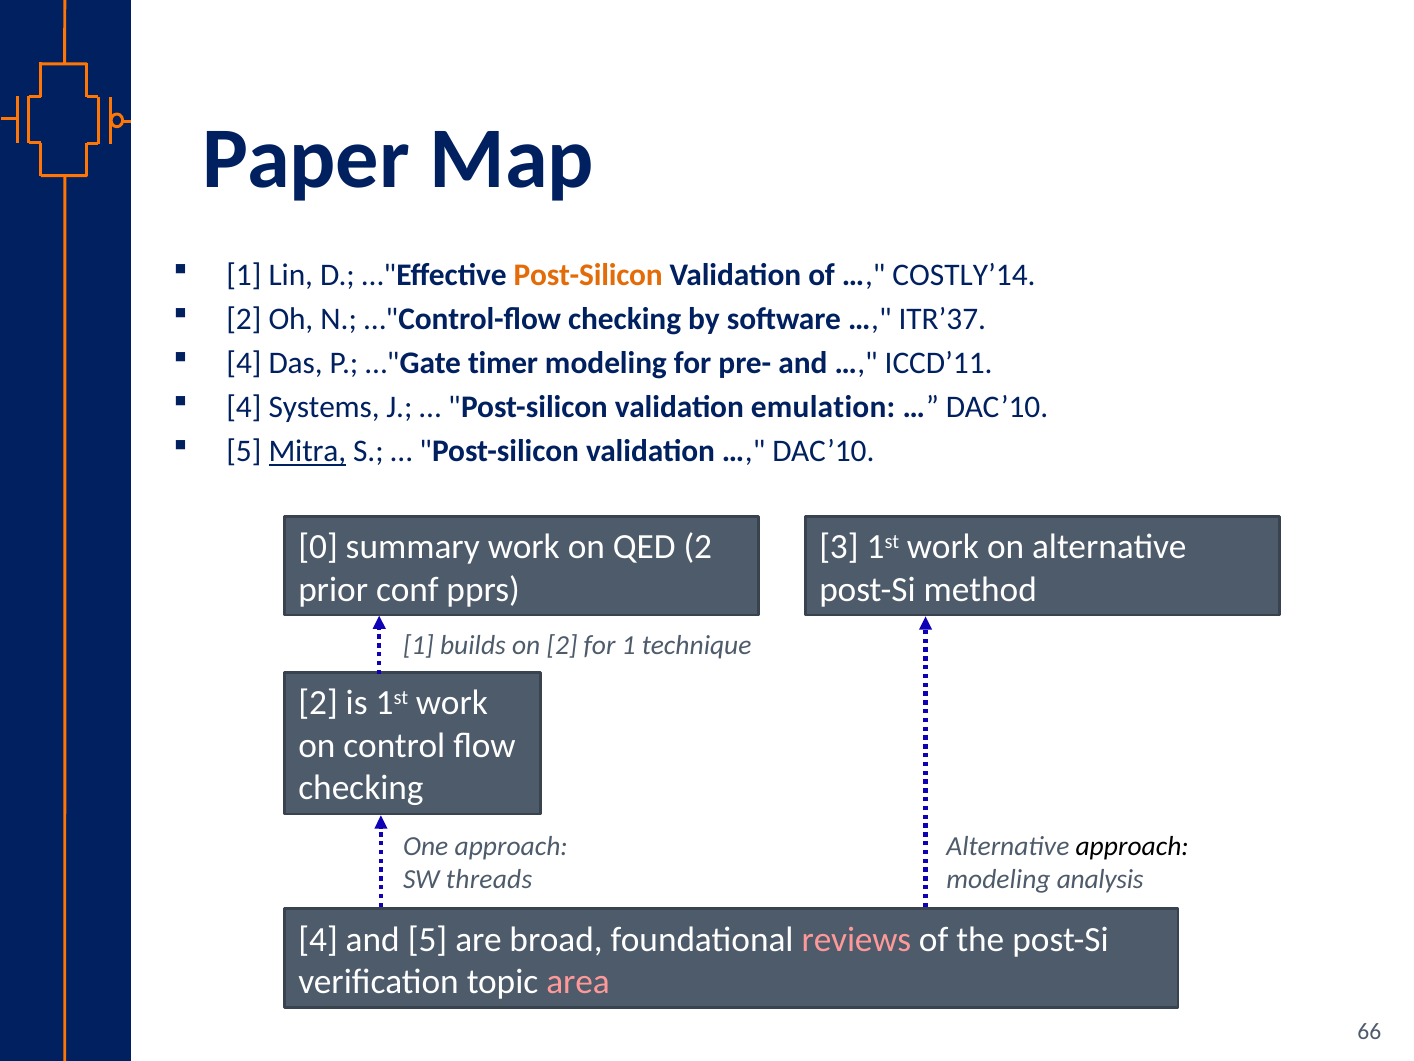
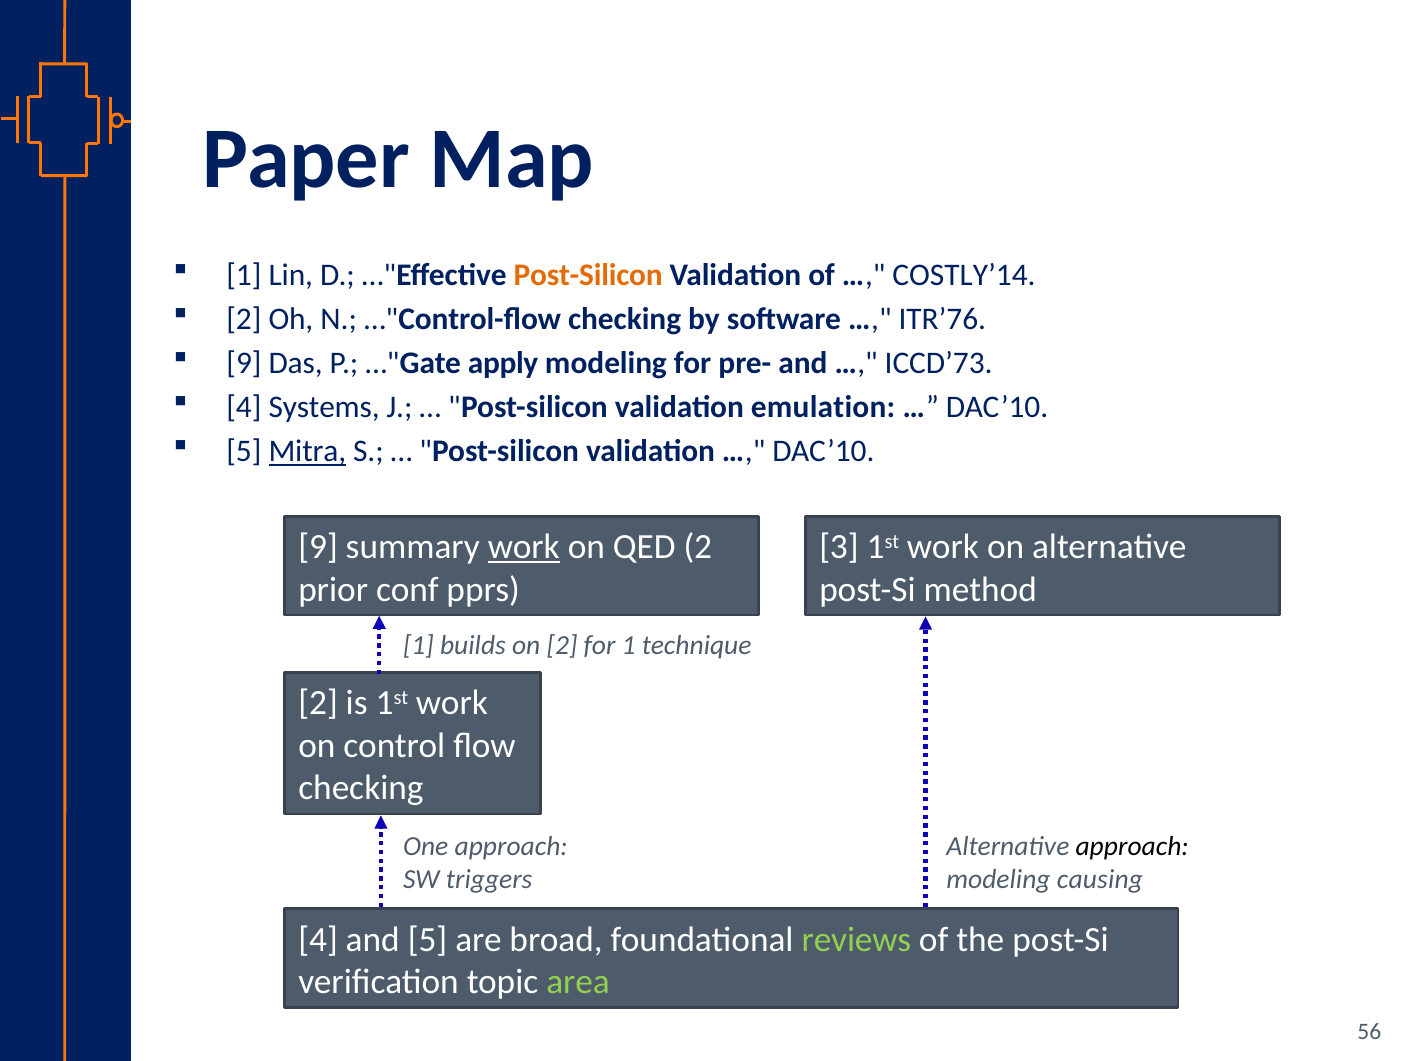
ITR’37: ITR’37 -> ITR’76
4 at (244, 363): 4 -> 9
timer: timer -> apply
ICCD’11: ICCD’11 -> ICCD’73
0 at (318, 547): 0 -> 9
work at (524, 547) underline: none -> present
threads: threads -> triggers
analysis: analysis -> causing
reviews colour: pink -> light green
area colour: pink -> light green
66: 66 -> 56
